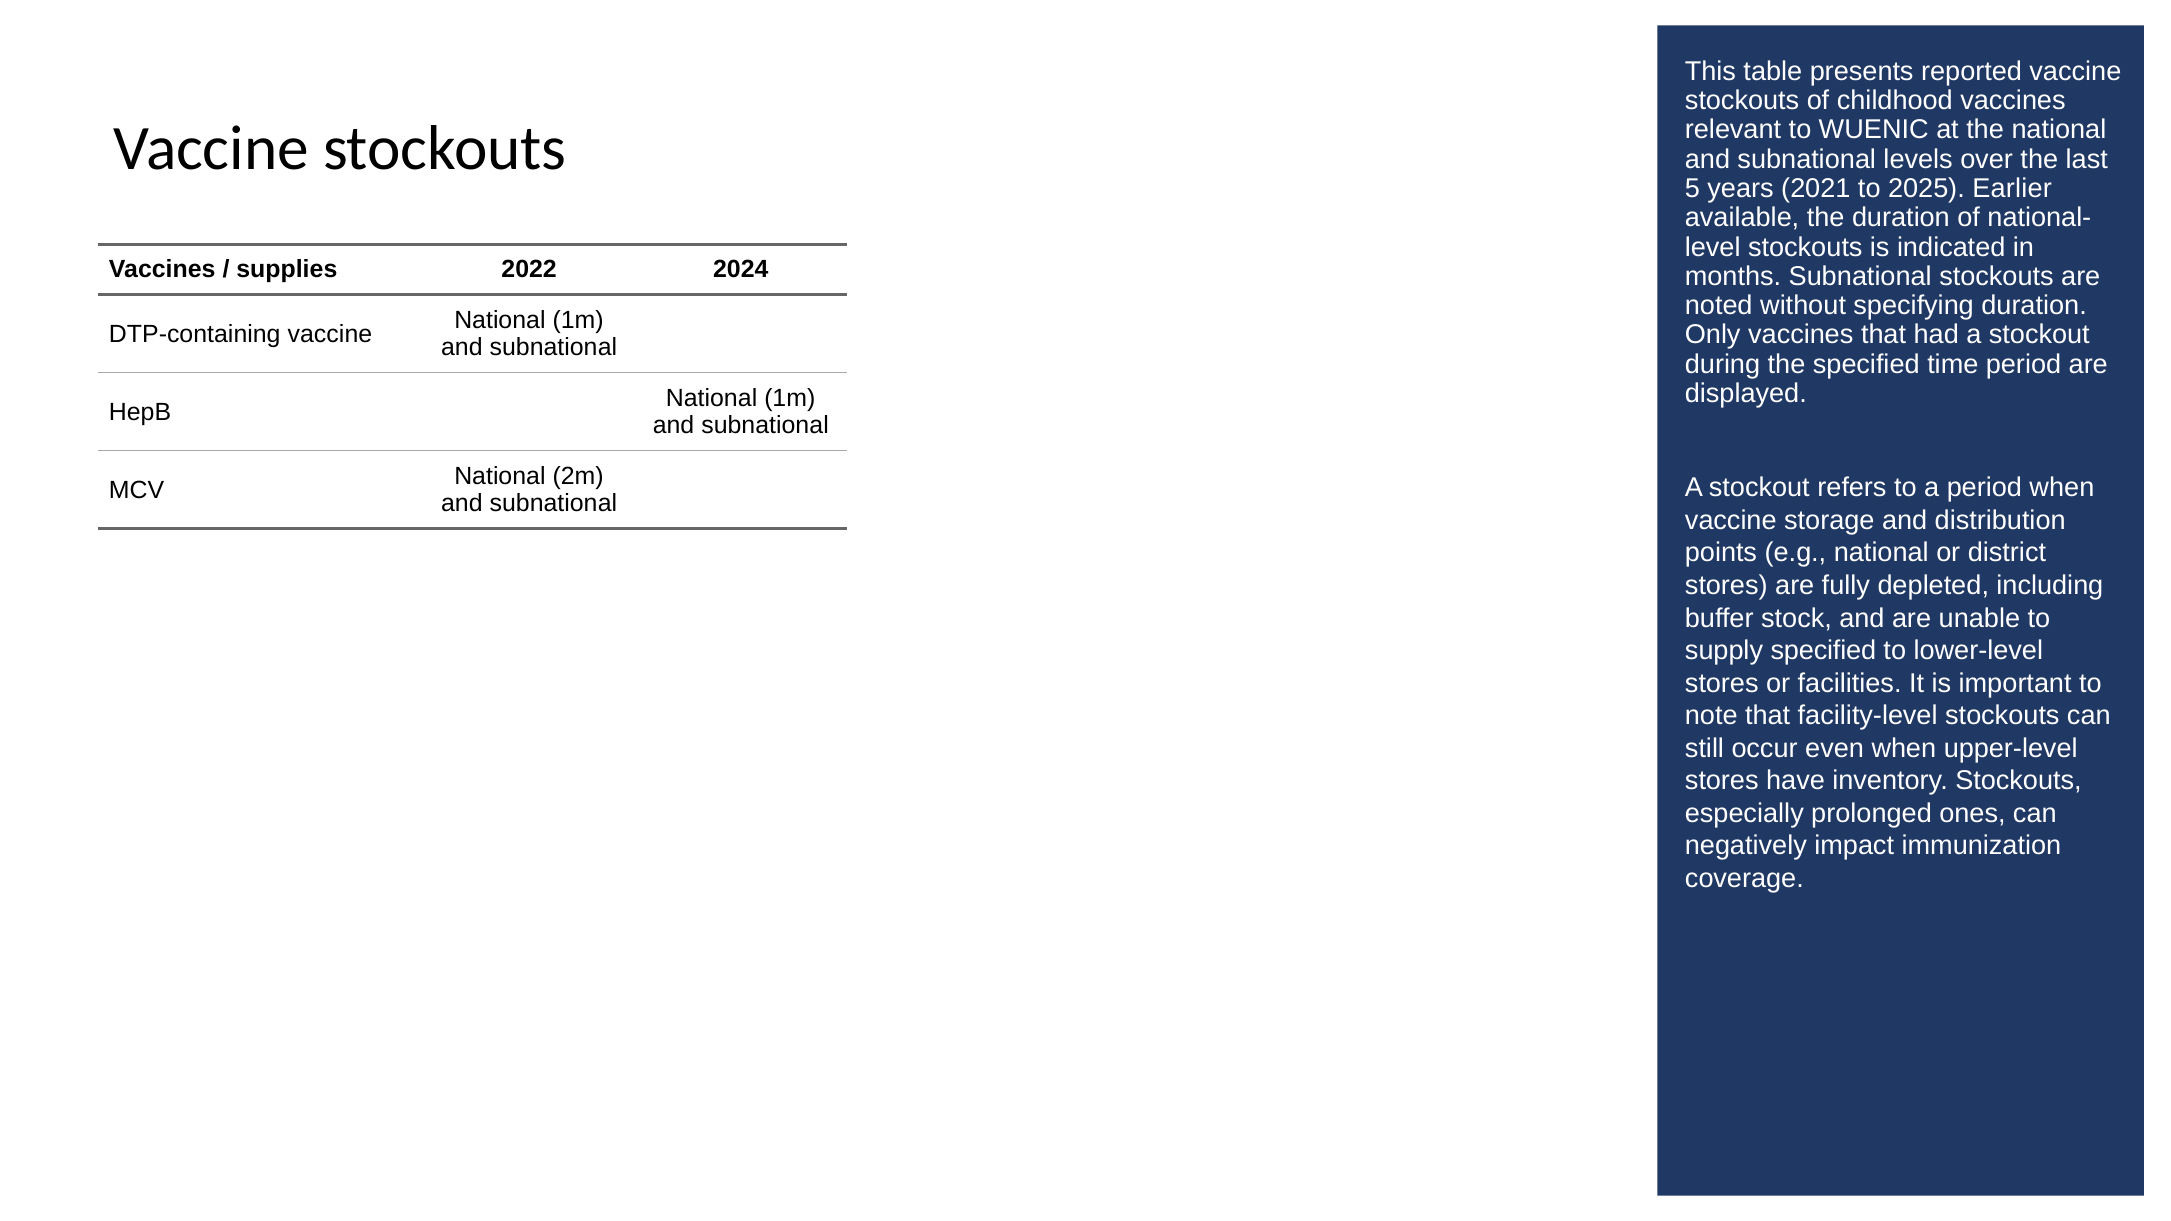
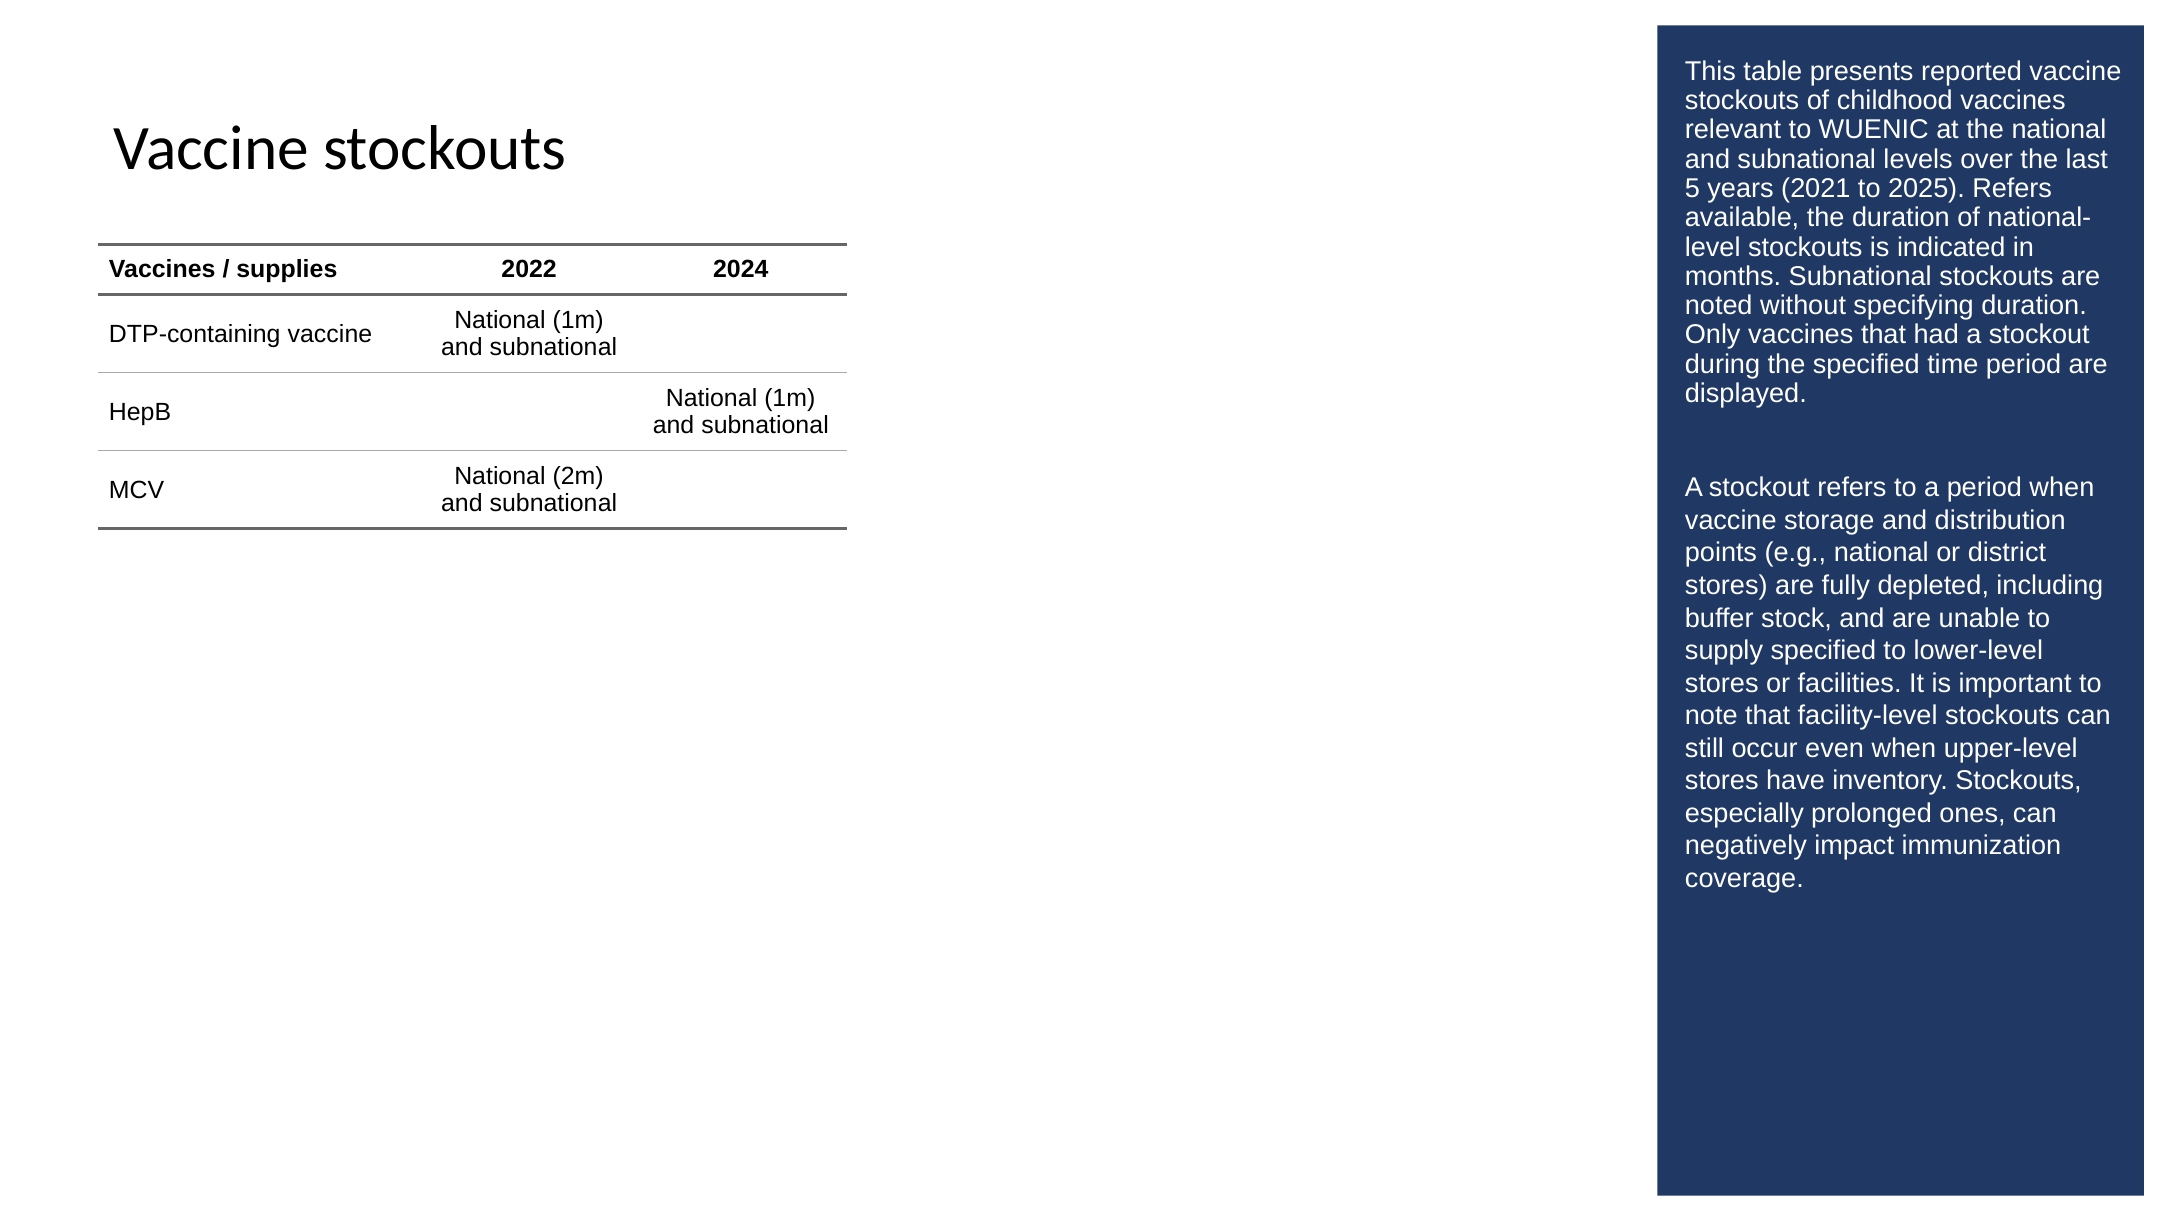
2025 Earlier: Earlier -> Refers
